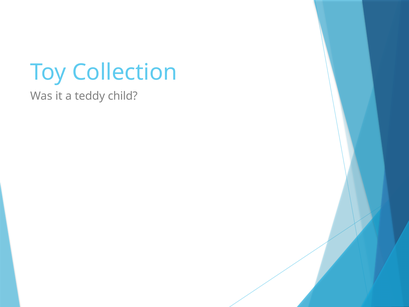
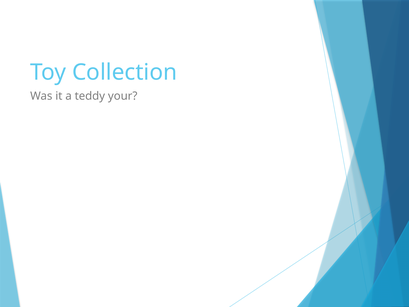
child: child -> your
